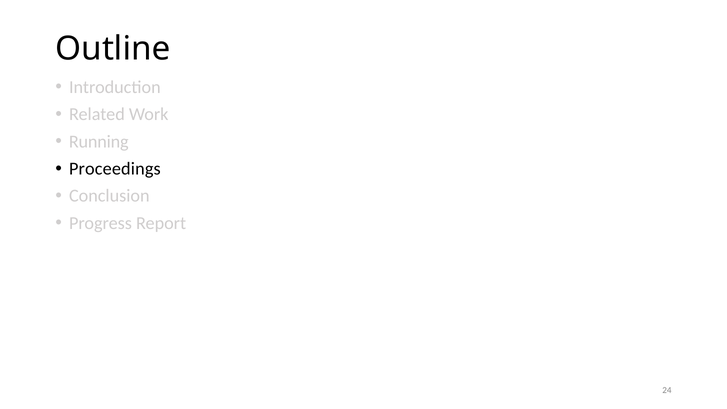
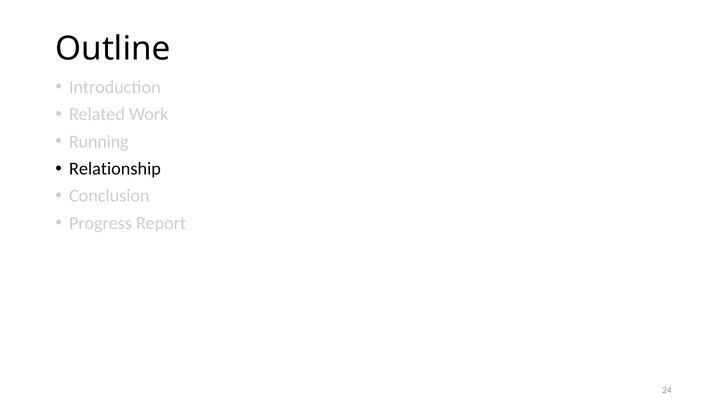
Proceedings: Proceedings -> Relationship
